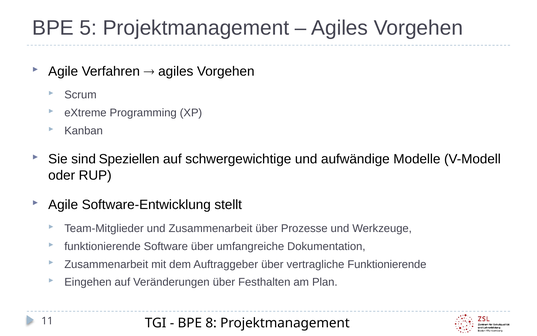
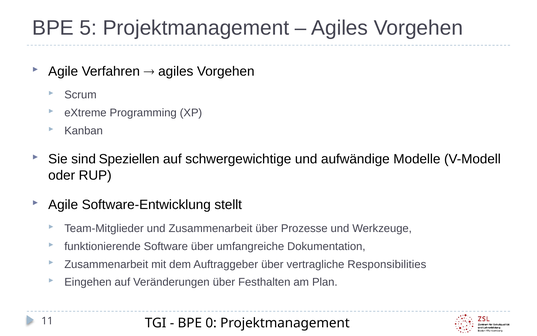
vertragliche Funktionierende: Funktionierende -> Responsibilities
8: 8 -> 0
